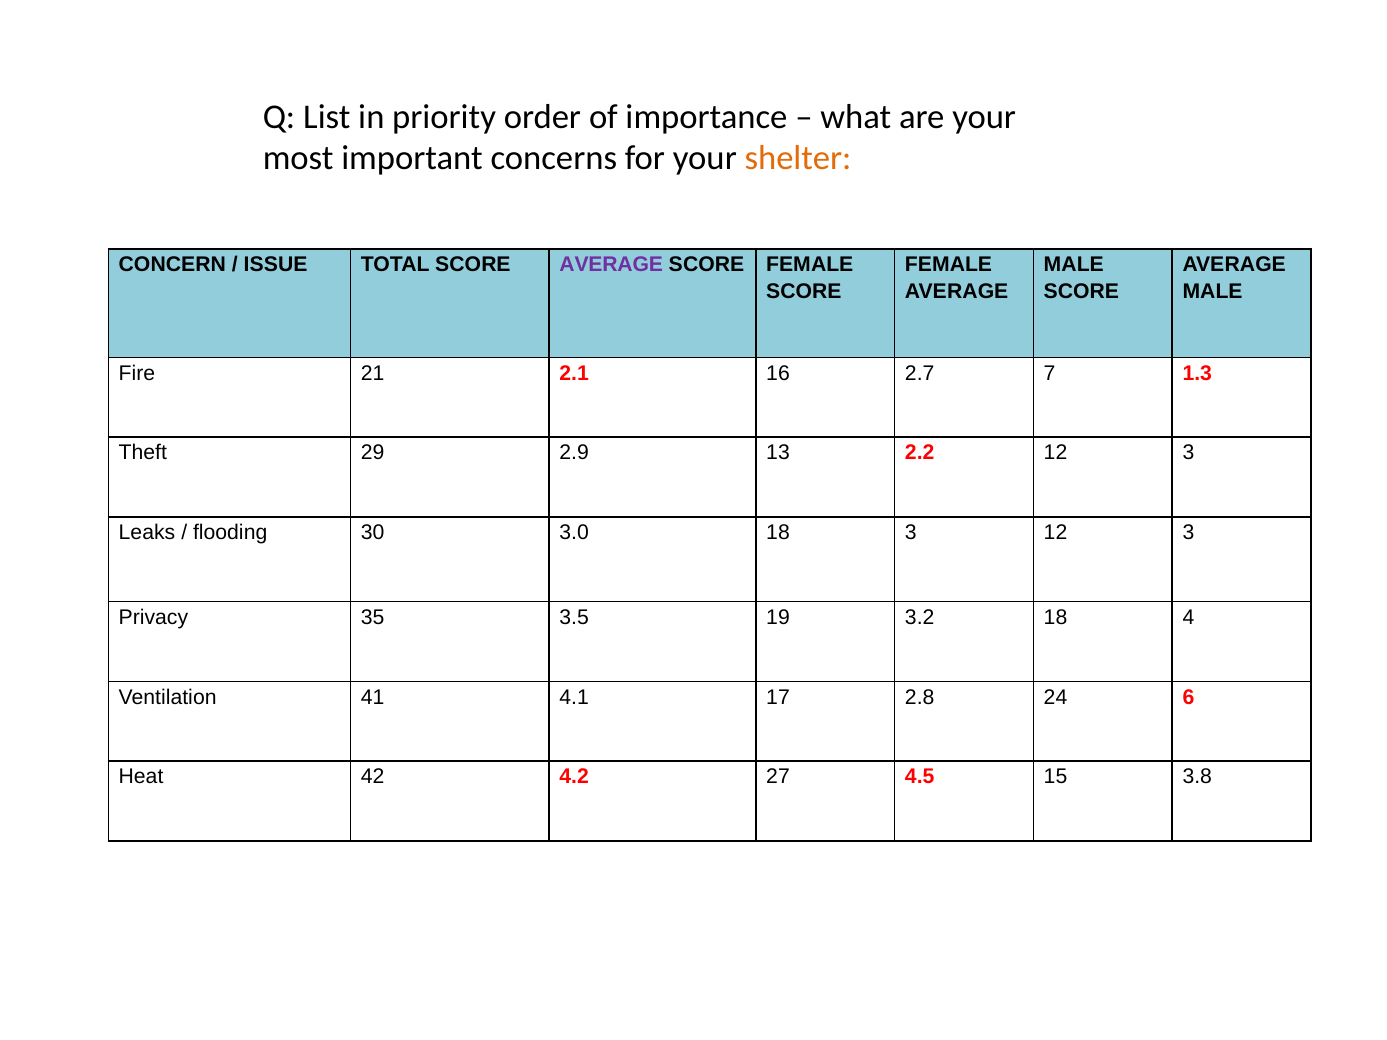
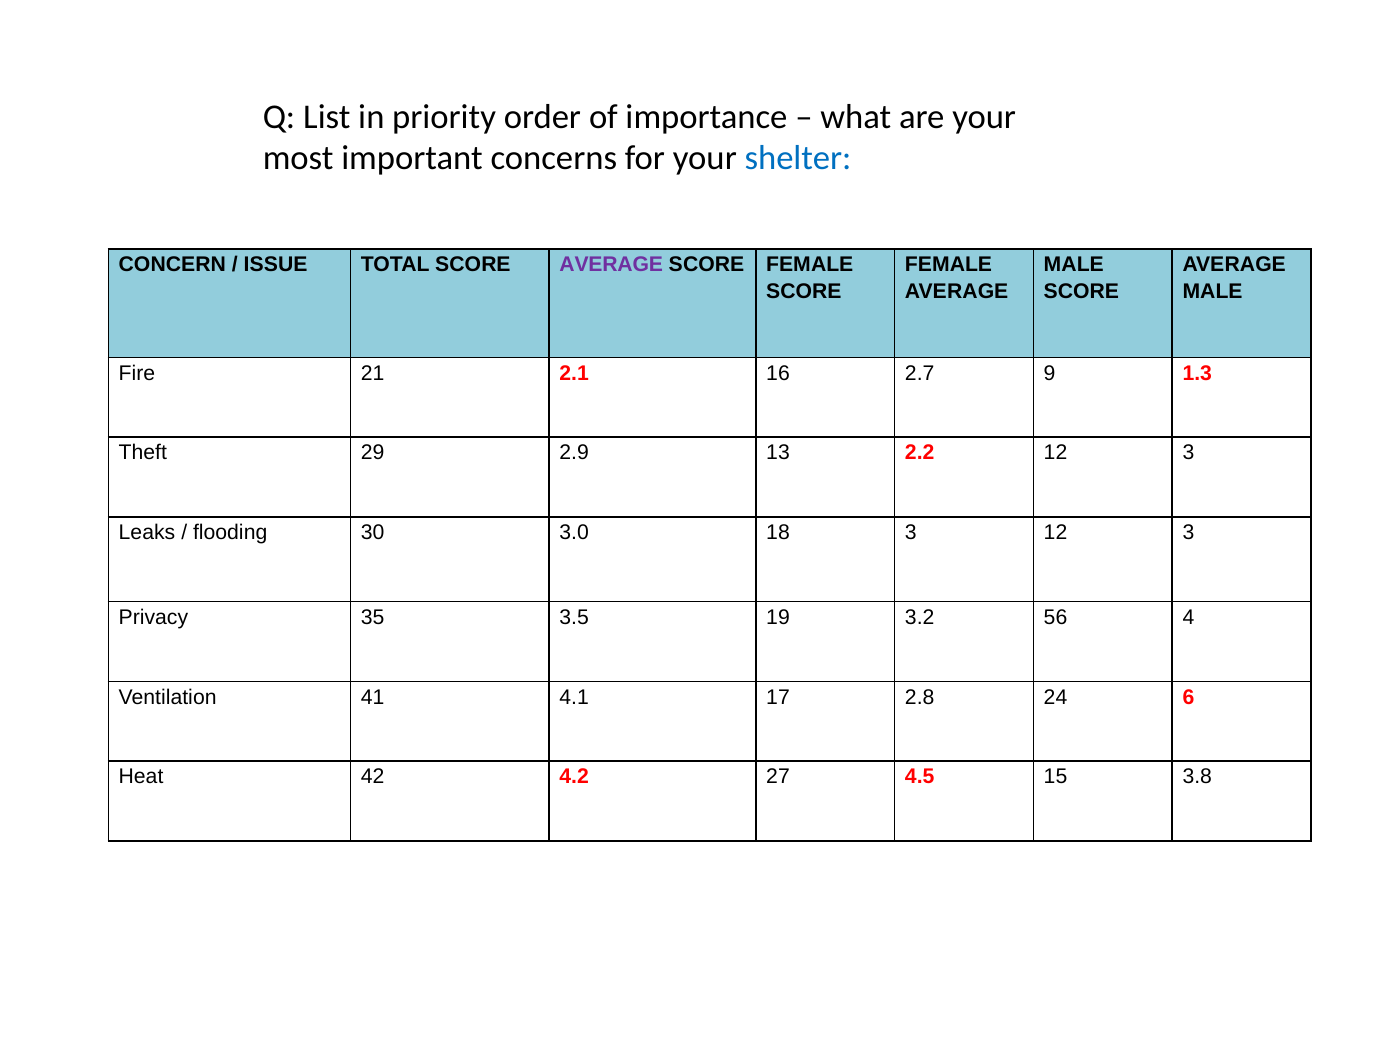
shelter colour: orange -> blue
7: 7 -> 9
3.2 18: 18 -> 56
